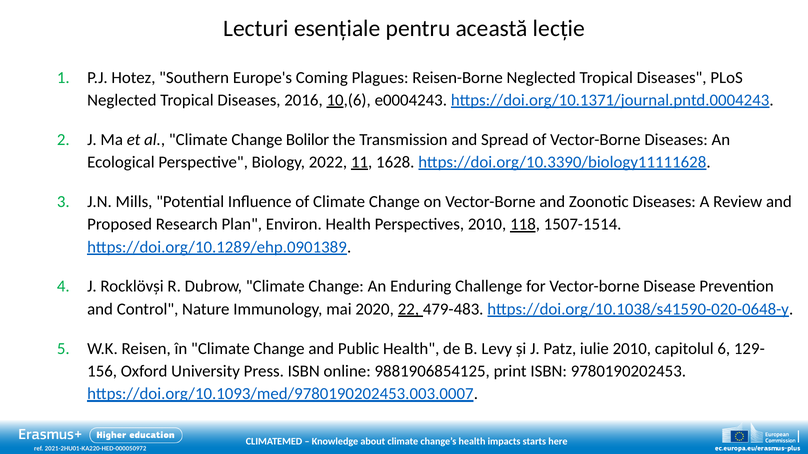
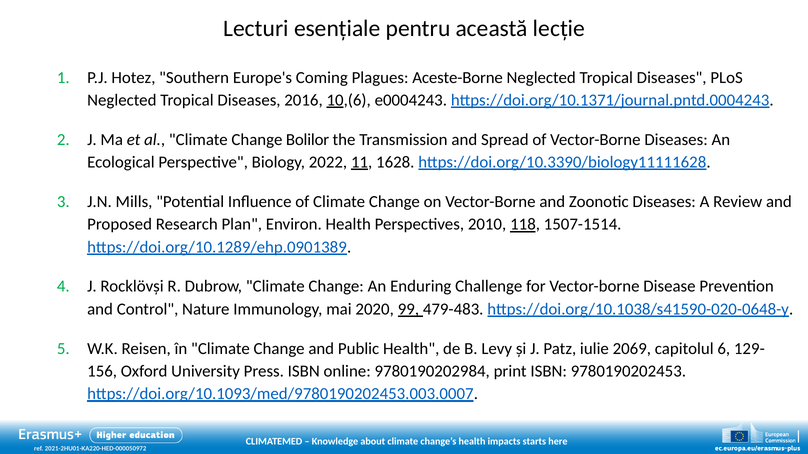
Reisen-Borne: Reisen-Borne -> Aceste-Borne
22: 22 -> 99
iulie 2010: 2010 -> 2069
9881906854125: 9881906854125 -> 9780190202984
